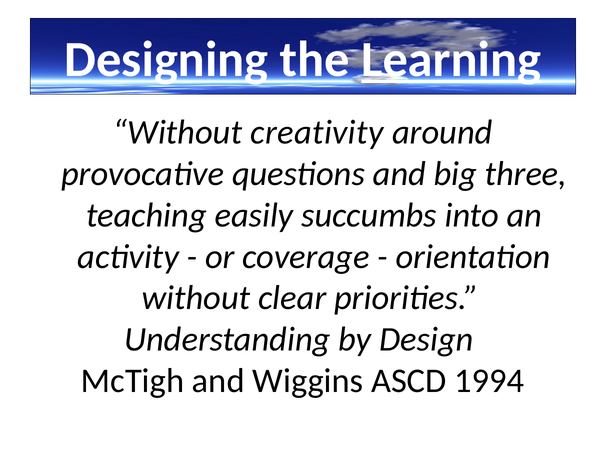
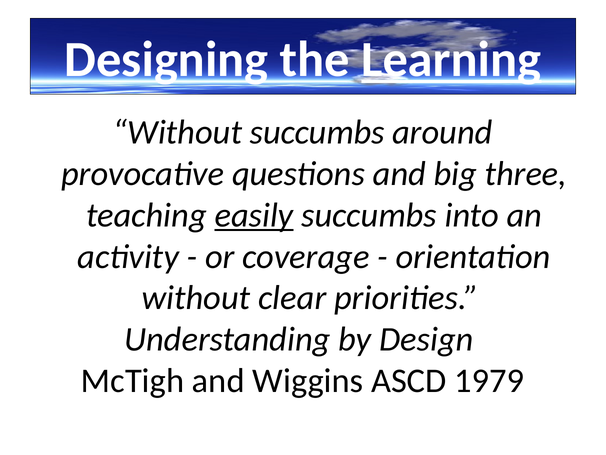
Without creativity: creativity -> succumbs
easily underline: none -> present
1994: 1994 -> 1979
